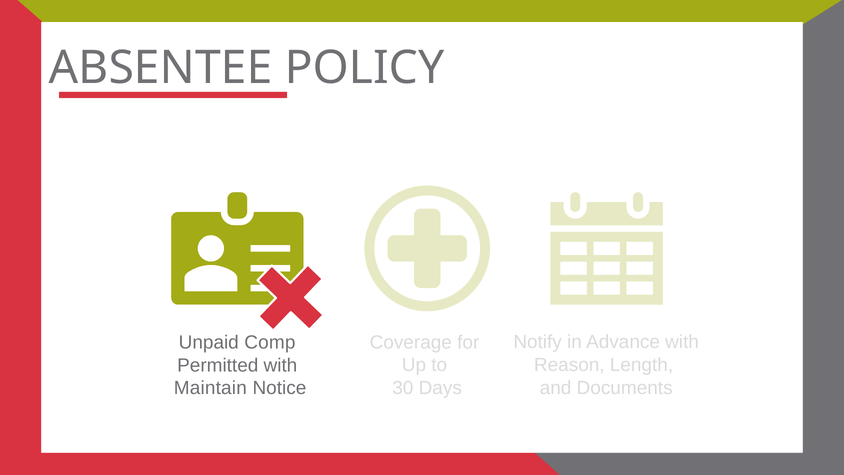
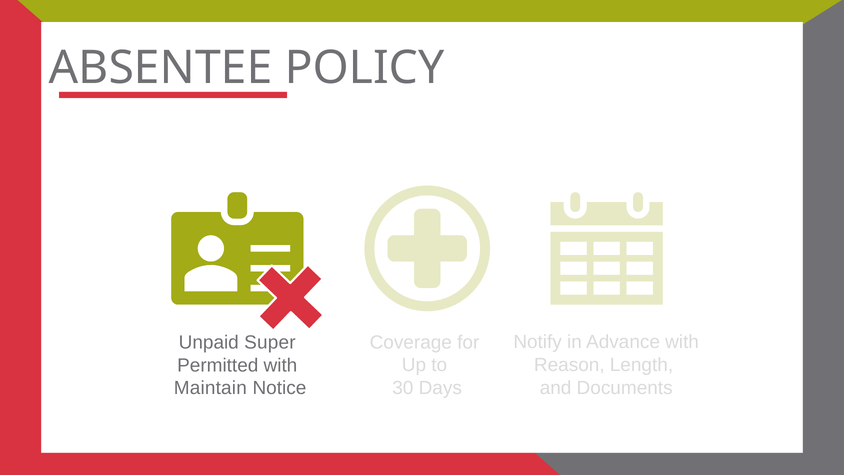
Comp: Comp -> Super
